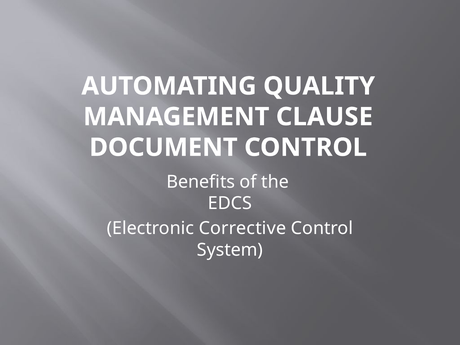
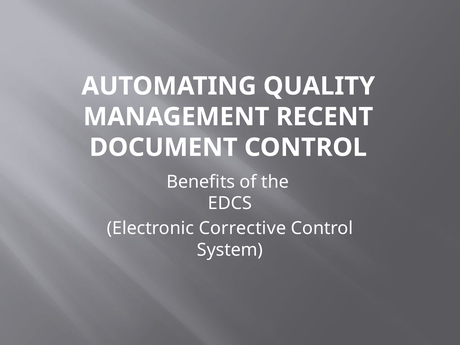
CLAUSE: CLAUSE -> RECENT
